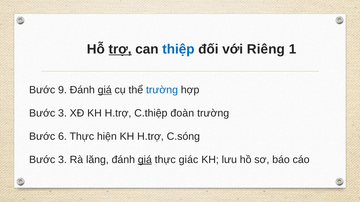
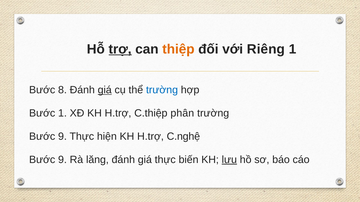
thiệp colour: blue -> orange
9: 9 -> 8
3 at (62, 113): 3 -> 1
đoàn: đoàn -> phân
6 at (62, 137): 6 -> 9
C.sóng: C.sóng -> C.nghệ
3 at (62, 160): 3 -> 9
giá at (145, 160) underline: present -> none
giác: giác -> biến
lưu underline: none -> present
